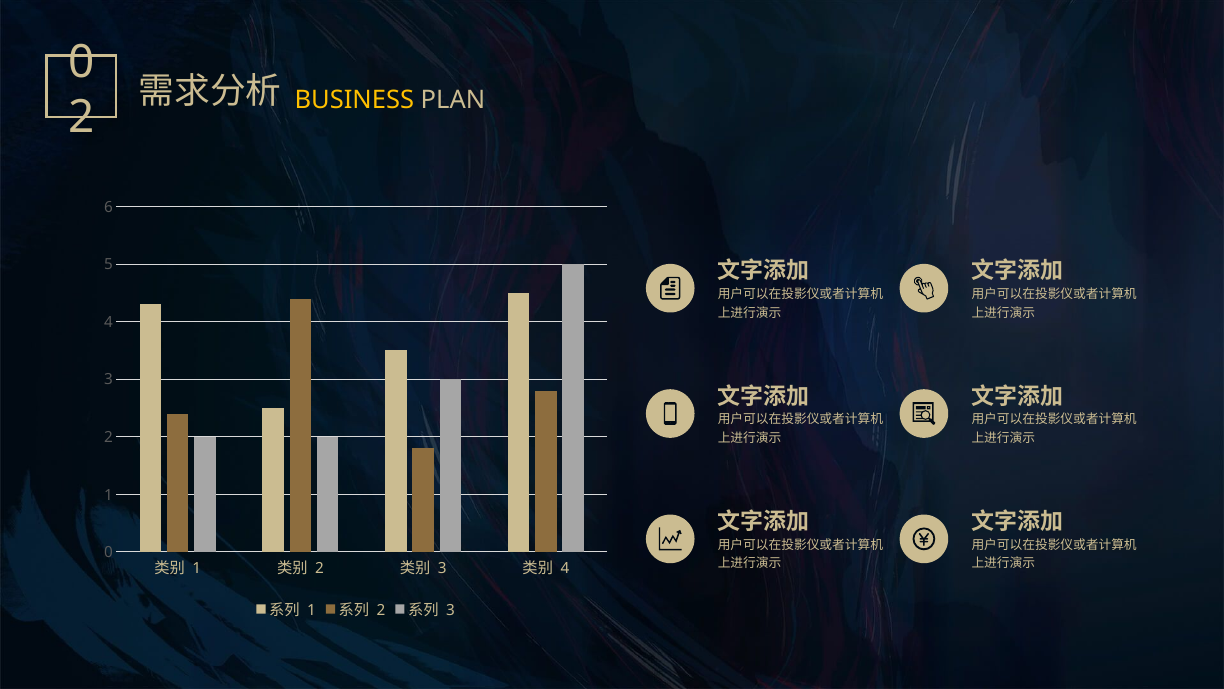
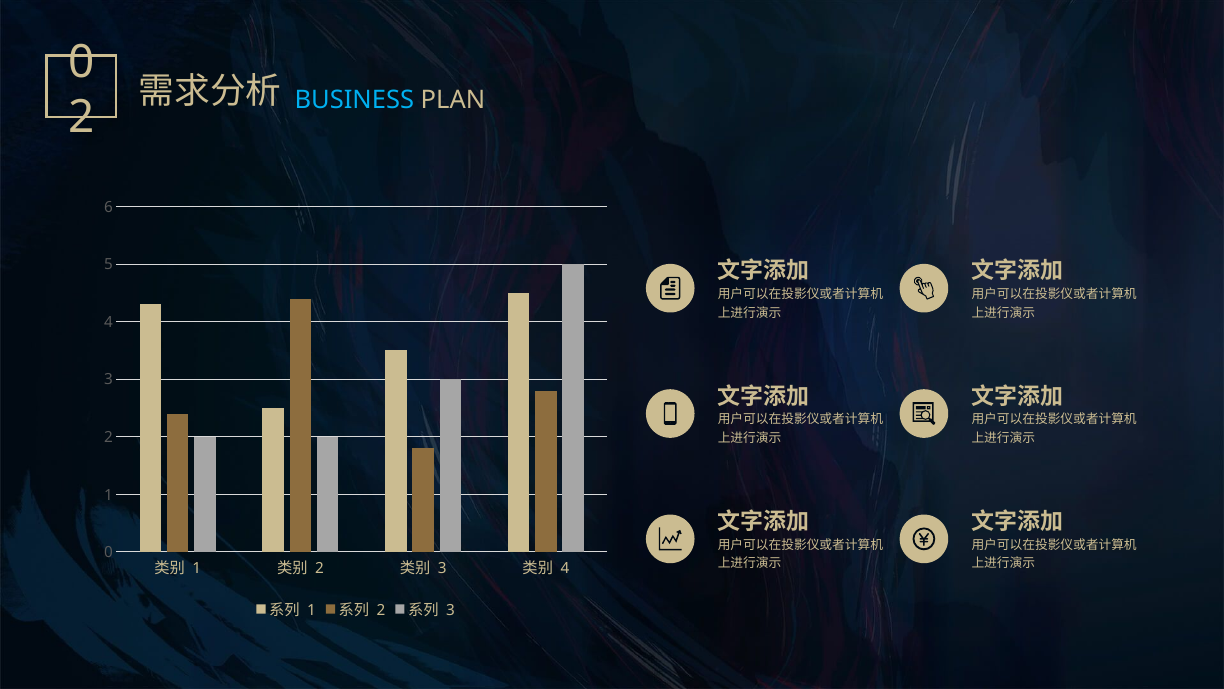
BUSINESS colour: yellow -> light blue
